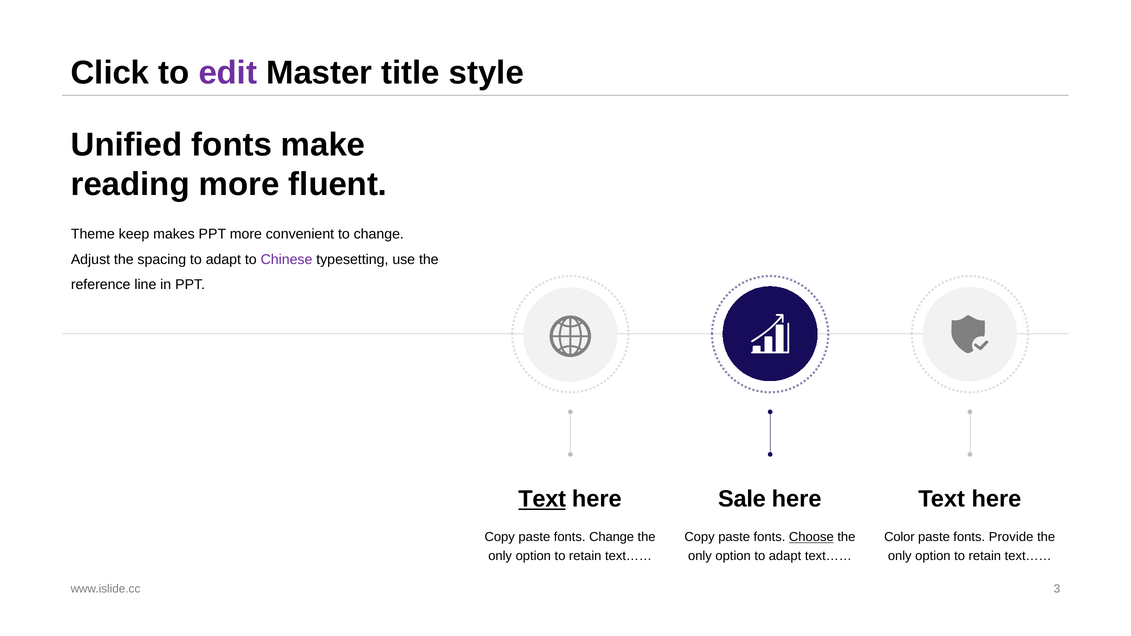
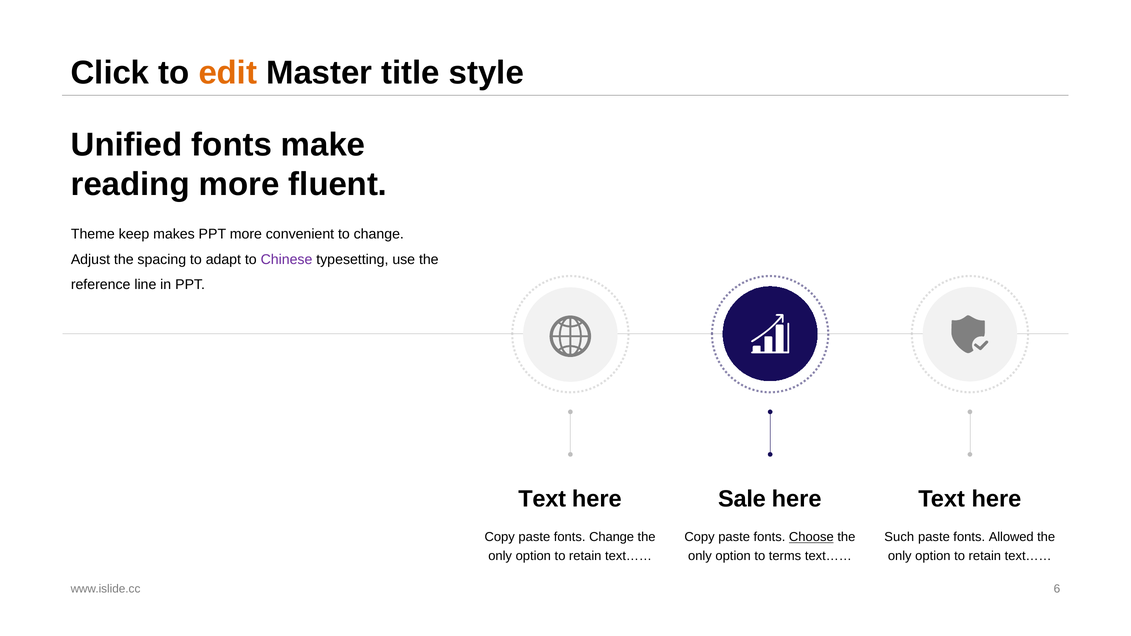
edit colour: purple -> orange
Text at (542, 499) underline: present -> none
Color: Color -> Such
Provide: Provide -> Allowed
option to adapt: adapt -> terms
3: 3 -> 6
